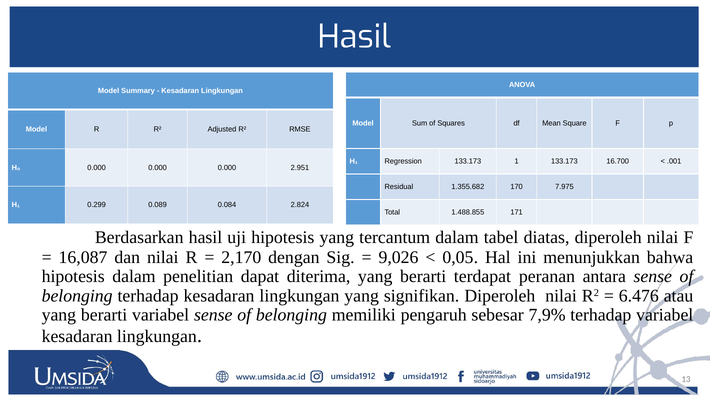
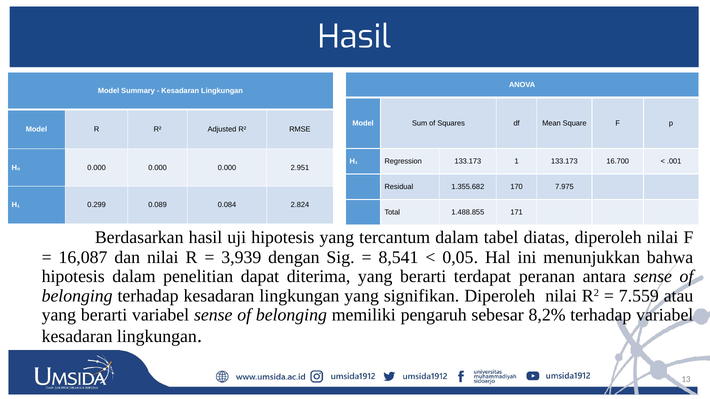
2,170: 2,170 -> 3,939
9,026: 9,026 -> 8,541
6.476: 6.476 -> 7.559
7,9%: 7,9% -> 8,2%
